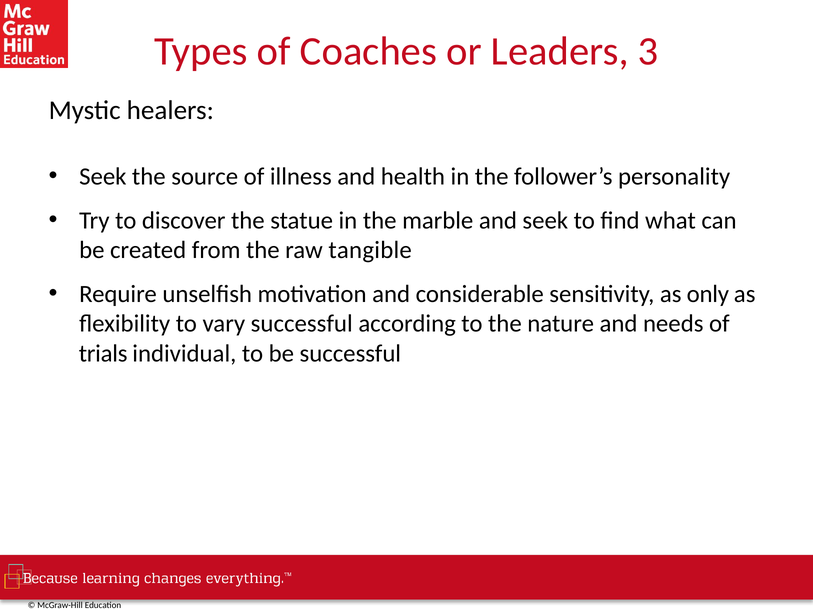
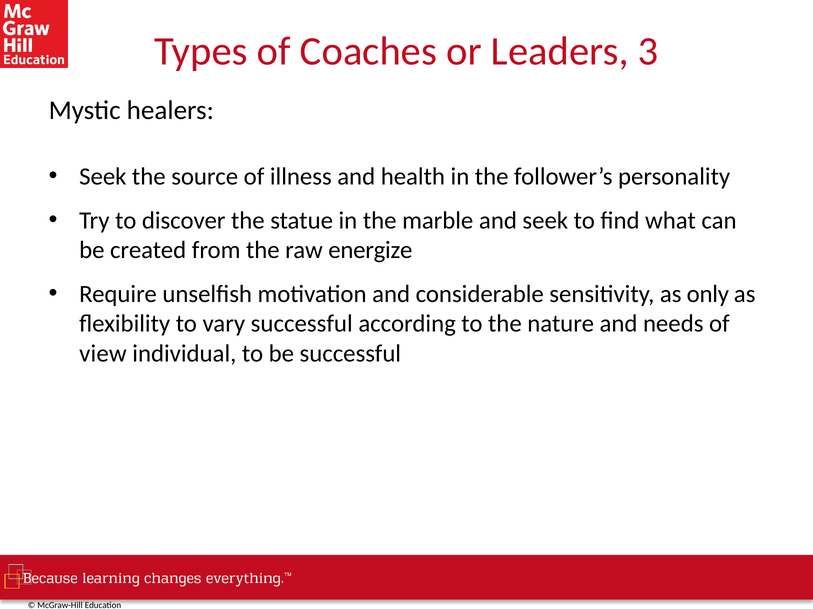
tangible: tangible -> energize
trials: trials -> view
